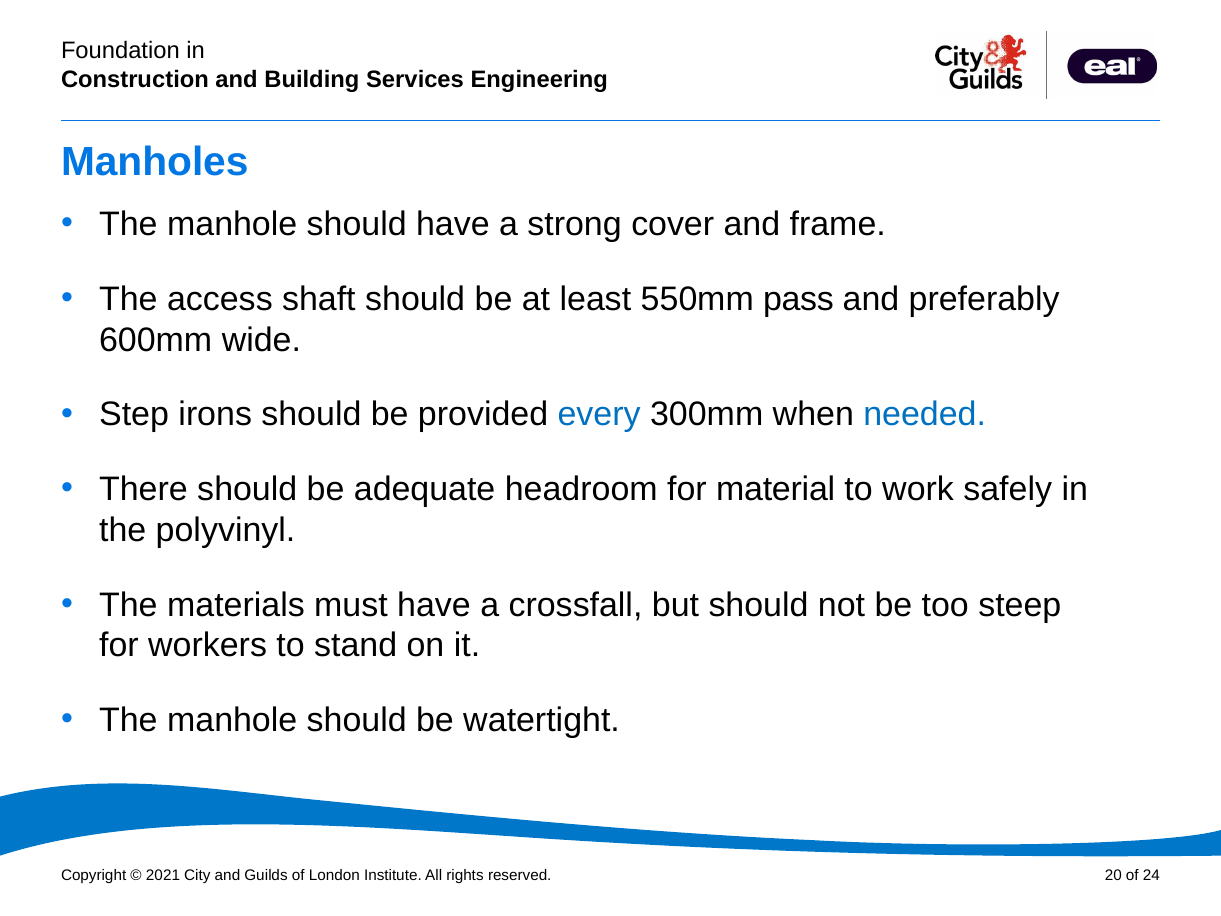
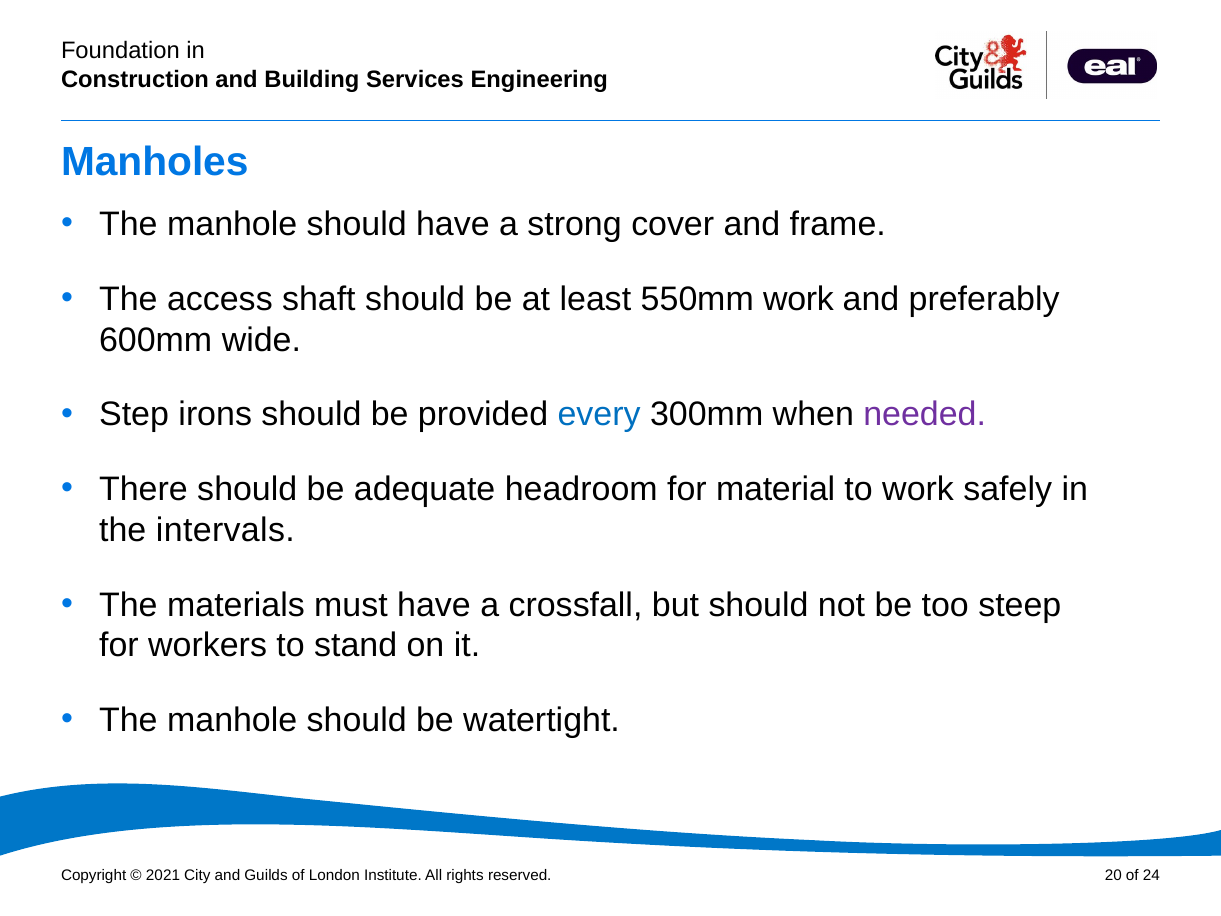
550mm pass: pass -> work
needed colour: blue -> purple
polyvinyl: polyvinyl -> intervals
